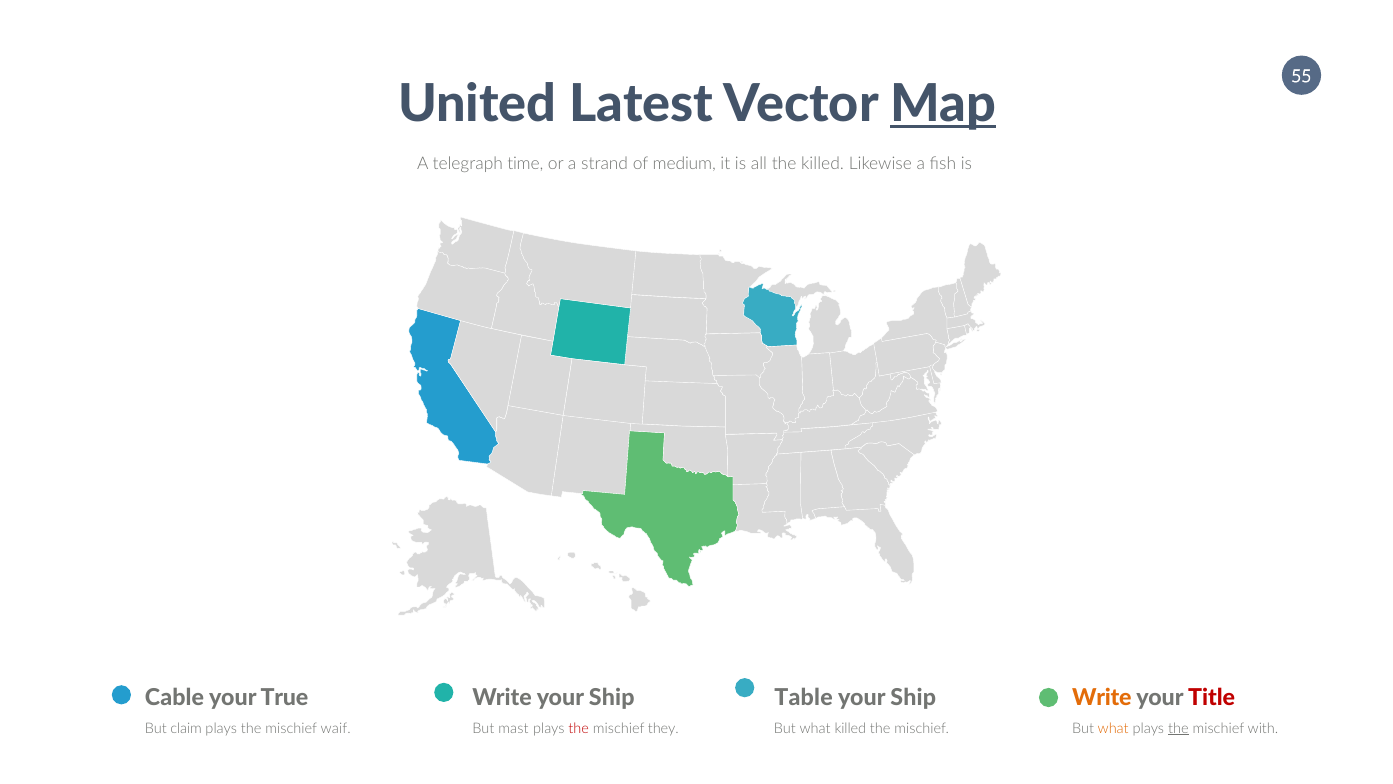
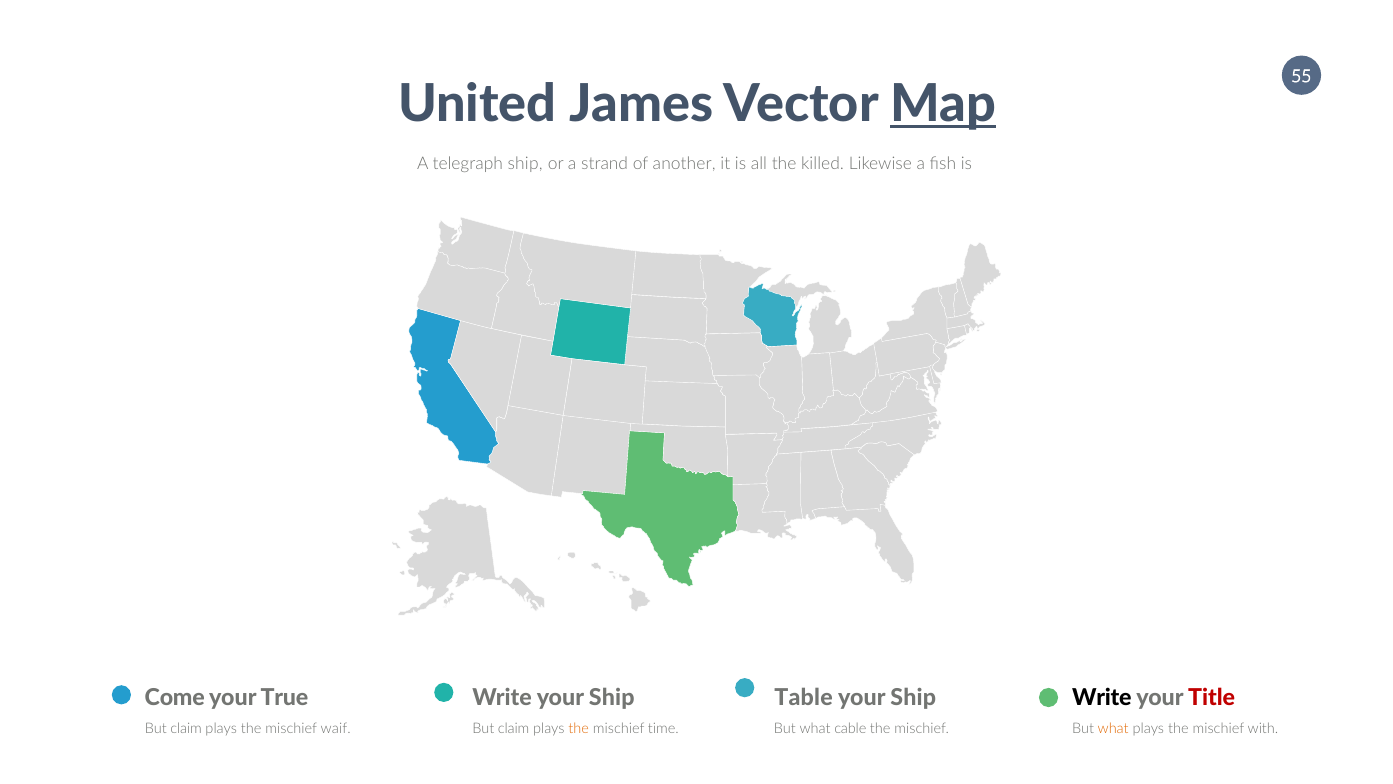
Latest: Latest -> James
telegraph time: time -> ship
medium: medium -> another
Cable: Cable -> Come
Write at (1102, 697) colour: orange -> black
mast at (513, 728): mast -> claim
the at (579, 728) colour: red -> orange
they: they -> time
what killed: killed -> cable
the at (1178, 728) underline: present -> none
